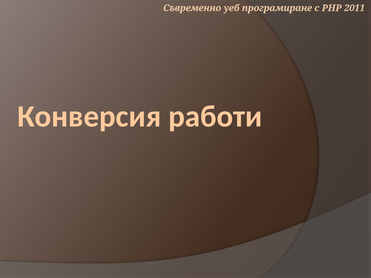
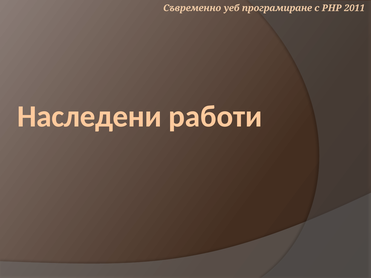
Конверсия: Конверсия -> Наследени
